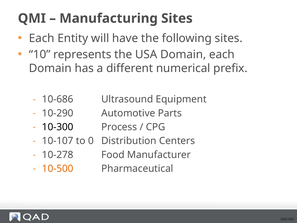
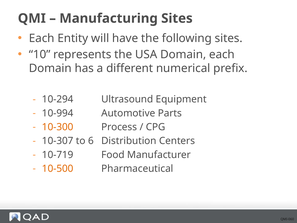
10-686: 10-686 -> 10-294
10-290: 10-290 -> 10-994
10-300 colour: black -> orange
10-107: 10-107 -> 10-307
0: 0 -> 6
10-278: 10-278 -> 10-719
